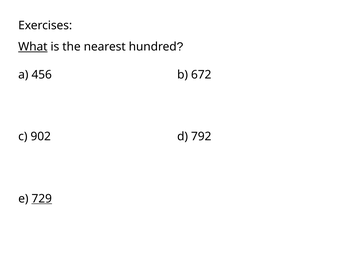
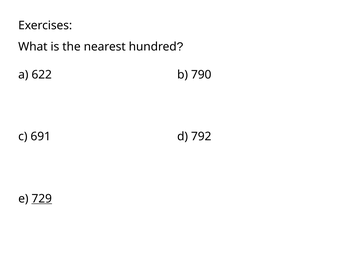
What underline: present -> none
456: 456 -> 622
672: 672 -> 790
902: 902 -> 691
